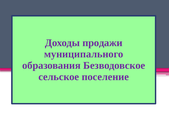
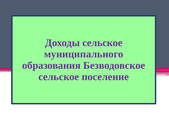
Доходы продажи: продажи -> сельское
